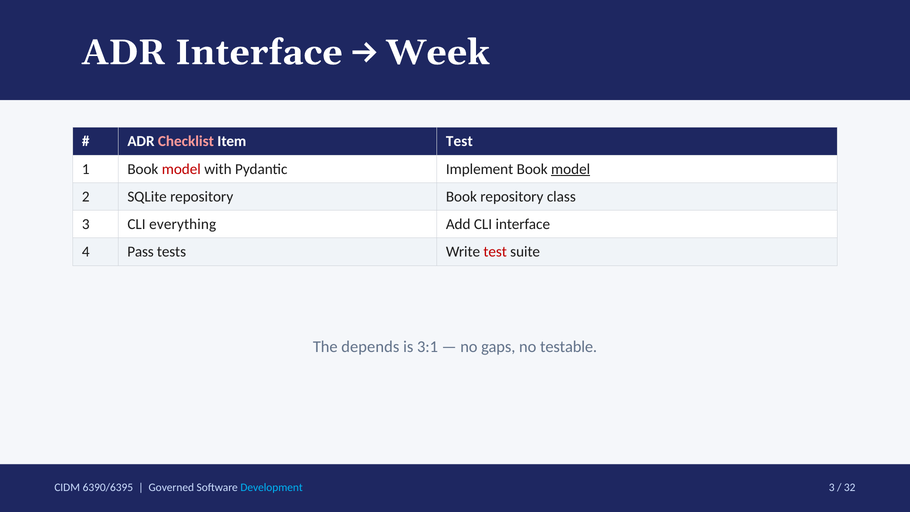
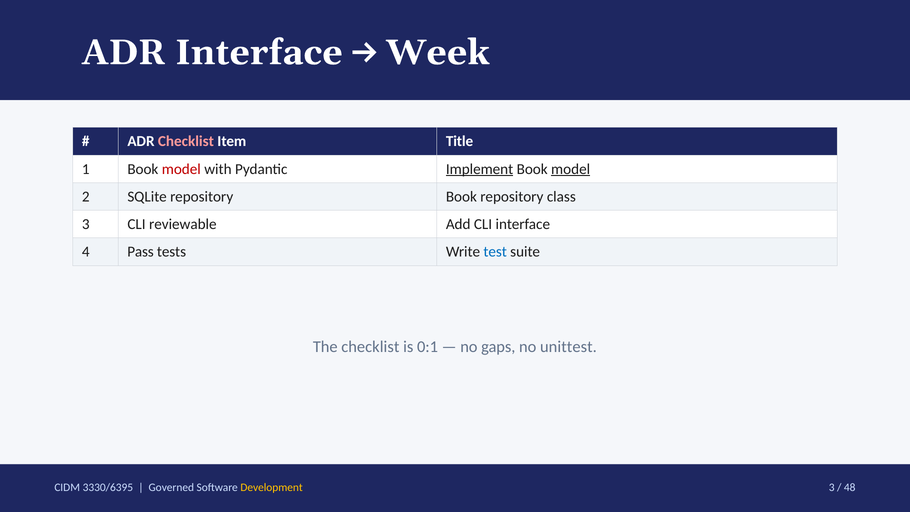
Item Test: Test -> Title
Implement underline: none -> present
everything: everything -> reviewable
test at (495, 252) colour: red -> blue
The depends: depends -> checklist
3:1: 3:1 -> 0:1
testable: testable -> unittest
6390/6395: 6390/6395 -> 3330/6395
Development colour: light blue -> yellow
32: 32 -> 48
